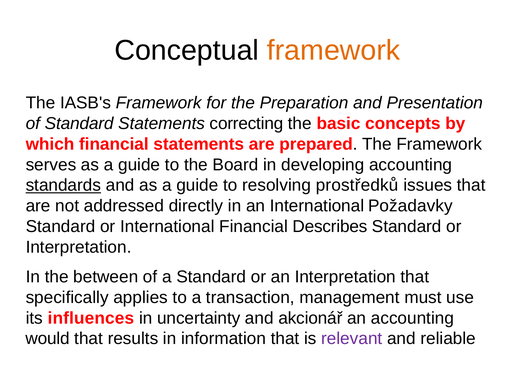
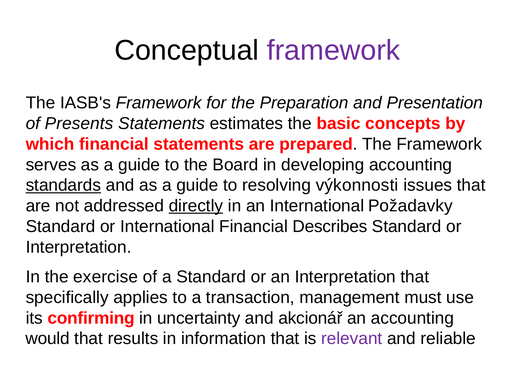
framework at (334, 51) colour: orange -> purple
of Standard: Standard -> Presents
correcting: correcting -> estimates
prostředků: prostředků -> výkonnosti
directly underline: none -> present
between: between -> exercise
influences: influences -> confirming
